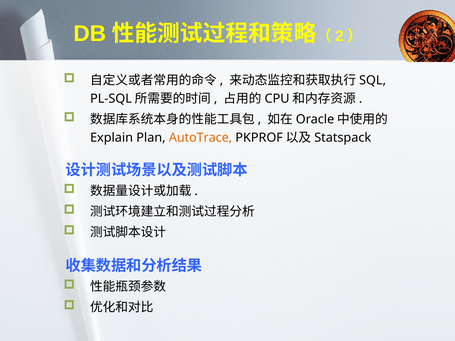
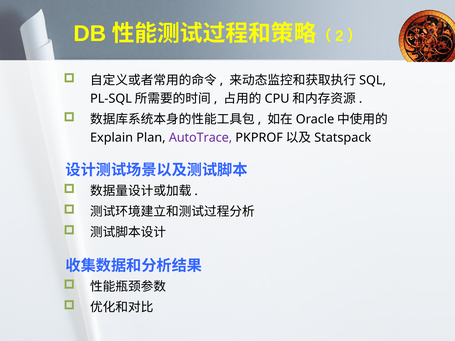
AutoTrace colour: orange -> purple
